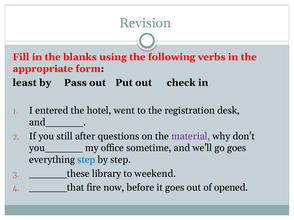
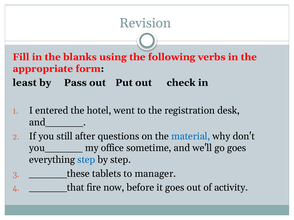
material colour: purple -> blue
library: library -> tablets
weekend: weekend -> manager
opened: opened -> activity
